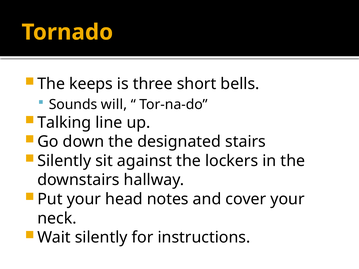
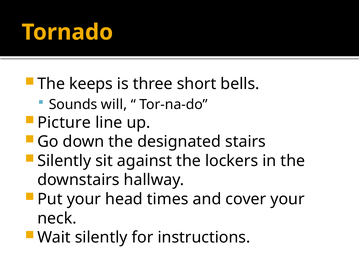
Talking: Talking -> Picture
notes: notes -> times
